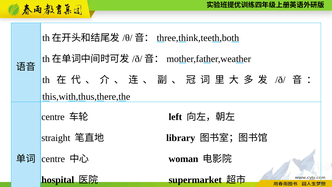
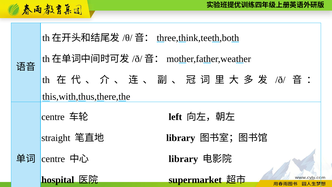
woman at (183, 159): woman -> library
